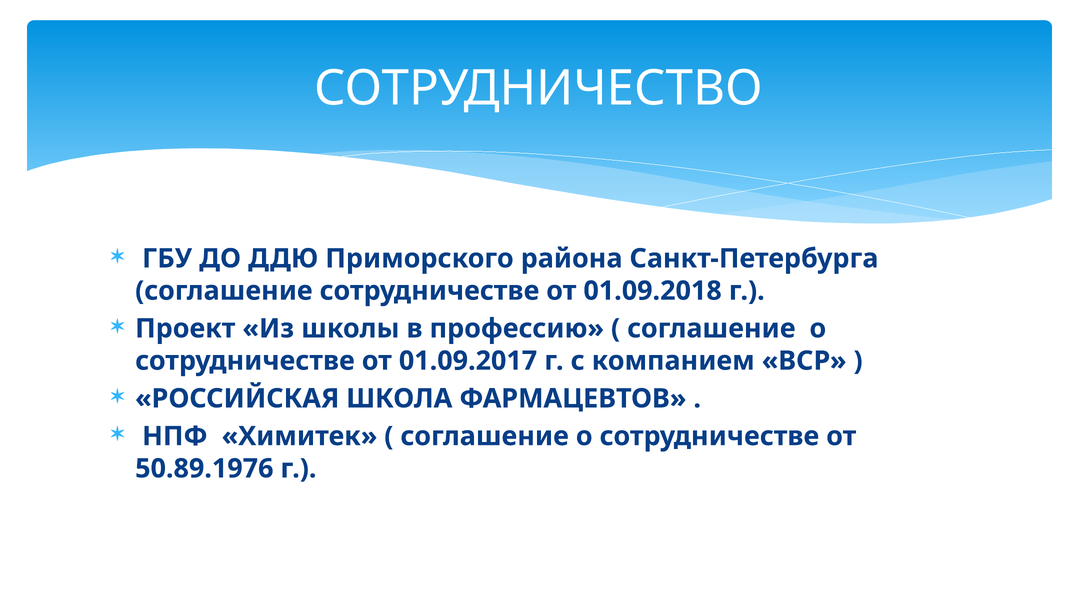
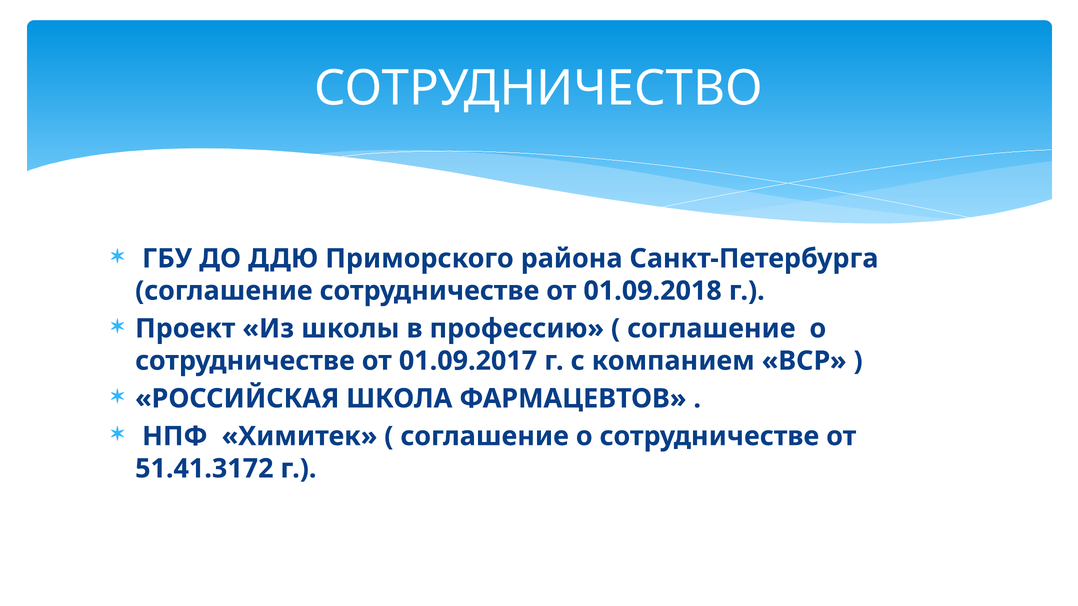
50.89.1976: 50.89.1976 -> 51.41.3172
